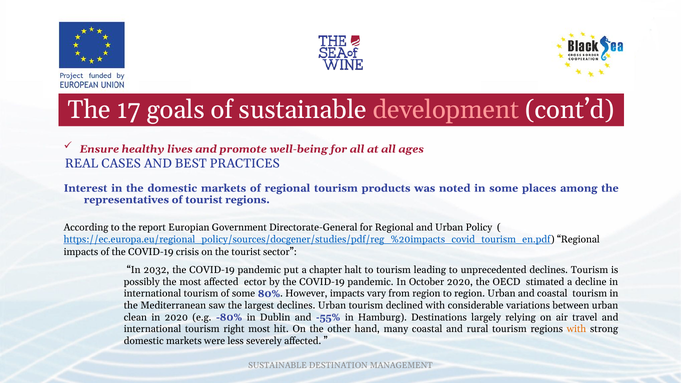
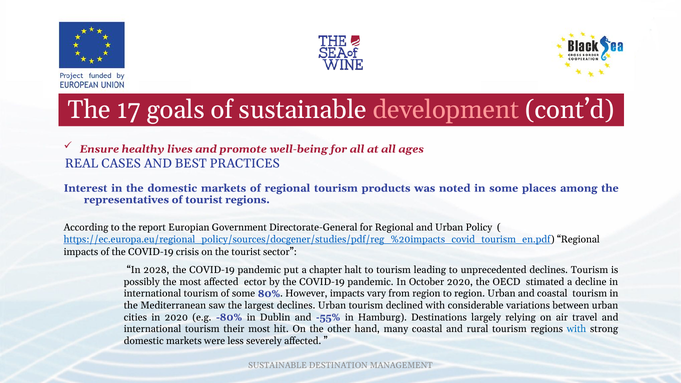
2032: 2032 -> 2028
clean: clean -> cities
right: right -> their
with at (577, 329) colour: orange -> blue
